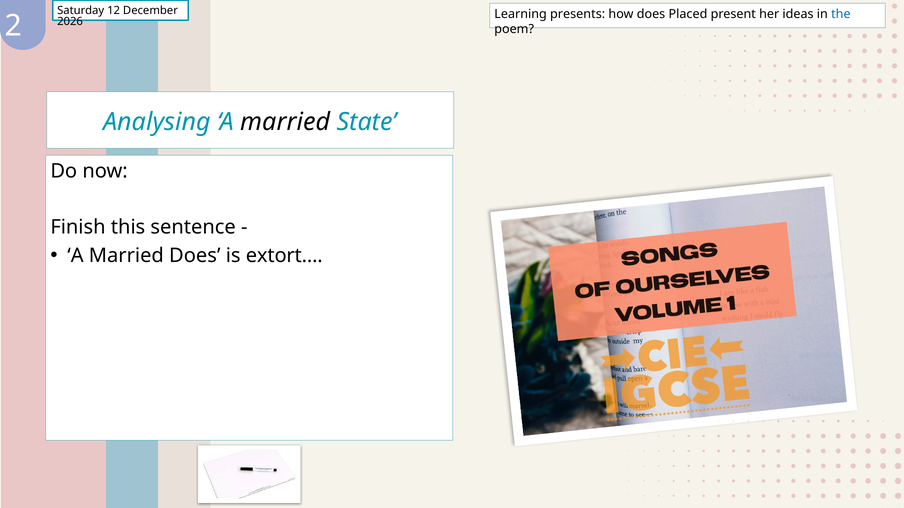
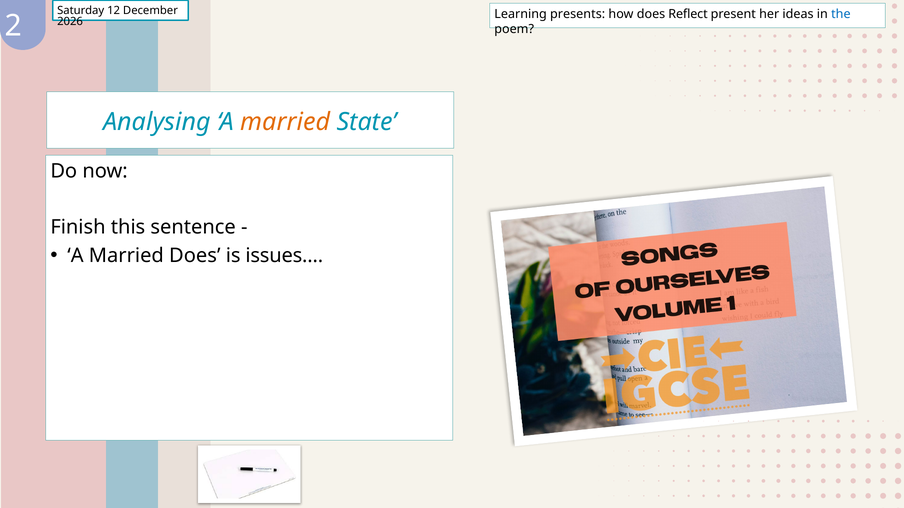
Placed: Placed -> Reflect
married at (285, 122) colour: black -> orange
extort…: extort… -> issues…
